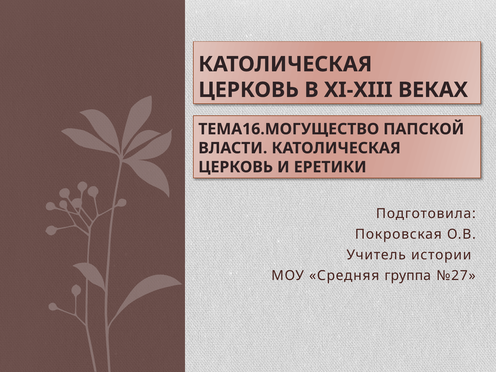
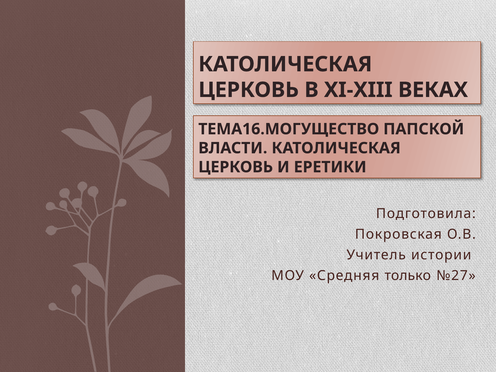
группа: группа -> только
